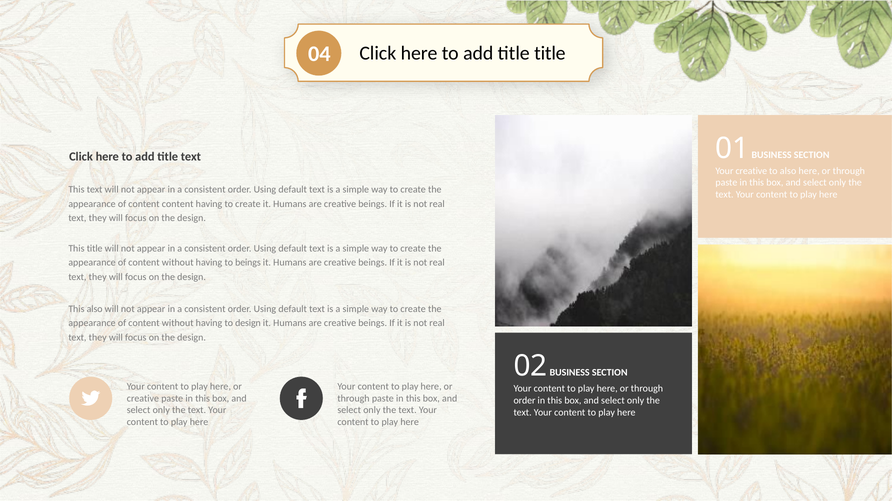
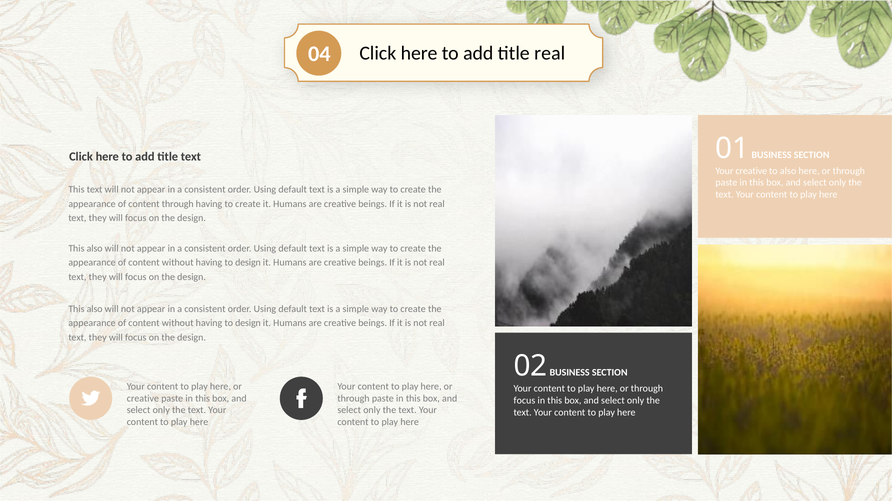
title title: title -> real
content content: content -> through
title at (95, 249): title -> also
beings at (248, 263): beings -> design
order at (524, 401): order -> focus
